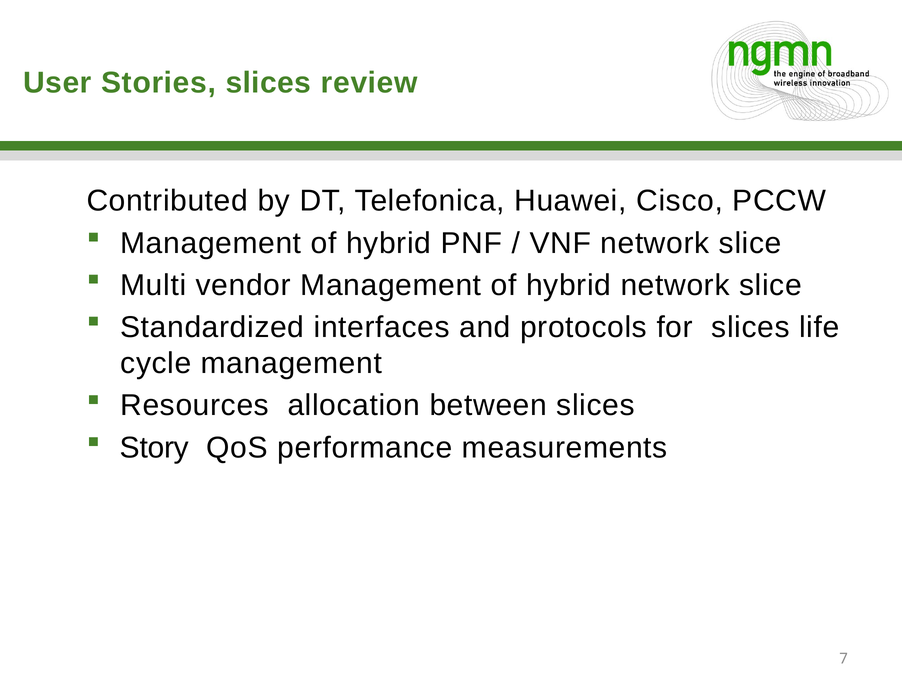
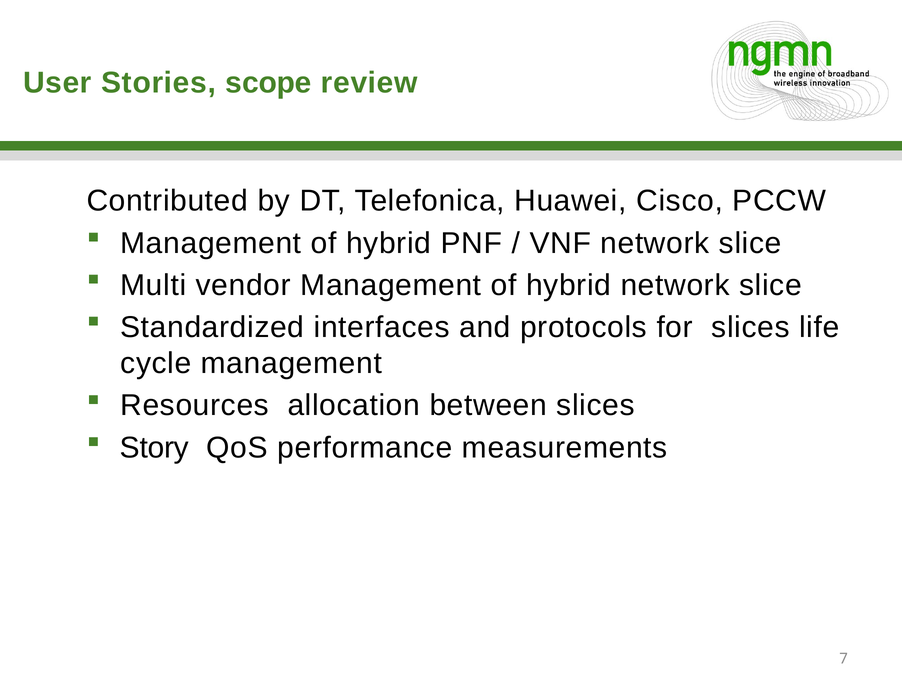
Stories slices: slices -> scope
